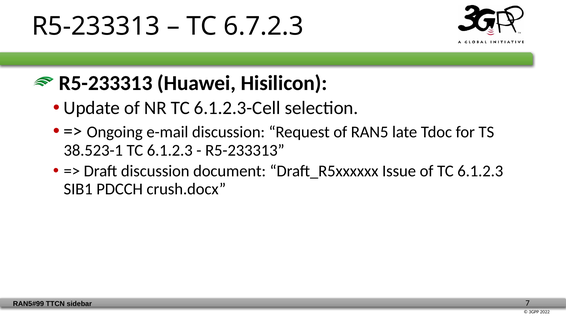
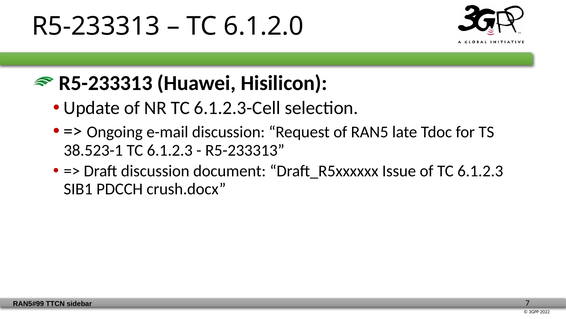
6.7.2.3: 6.7.2.3 -> 6.1.2.0
